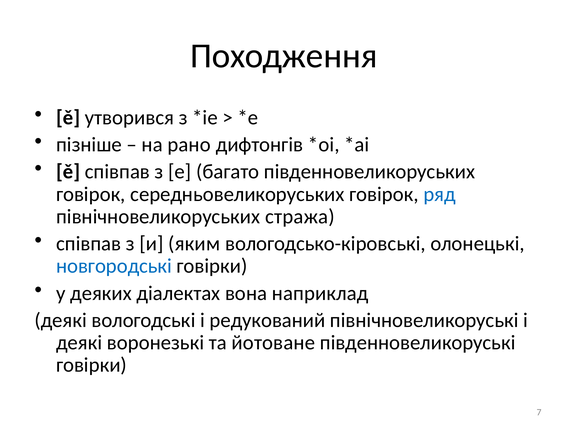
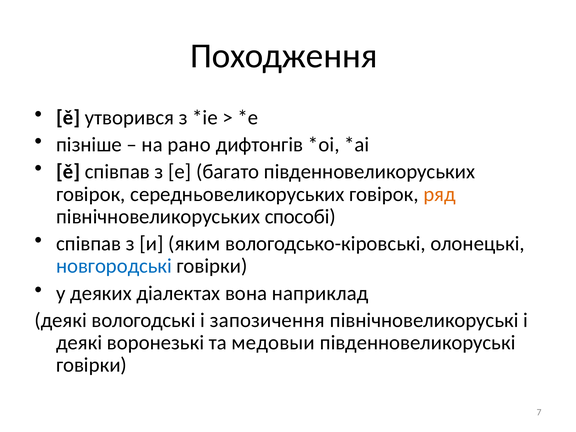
ряд colour: blue -> orange
стража: стража -> способі
редукований: редукований -> запозичення
йотоване: йотоване -> медовыи
